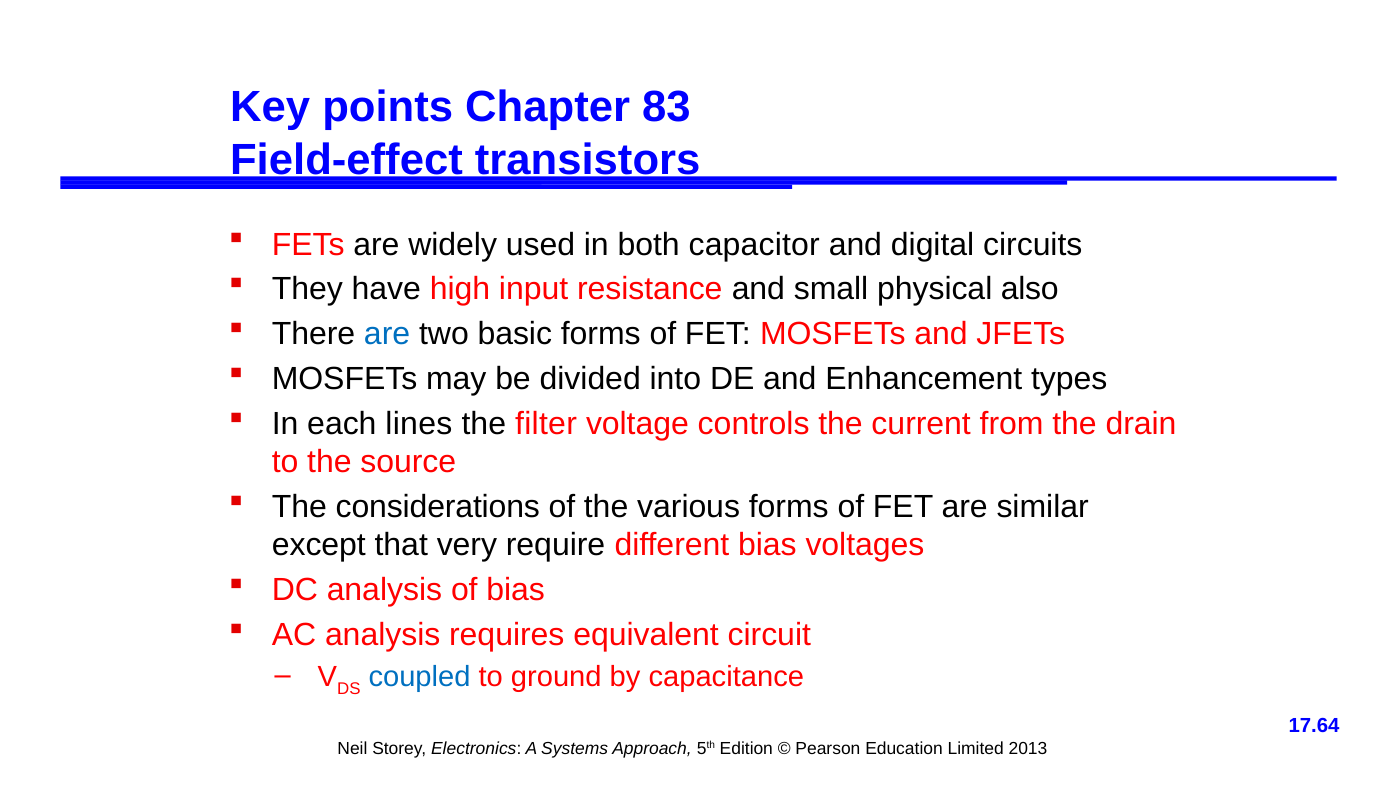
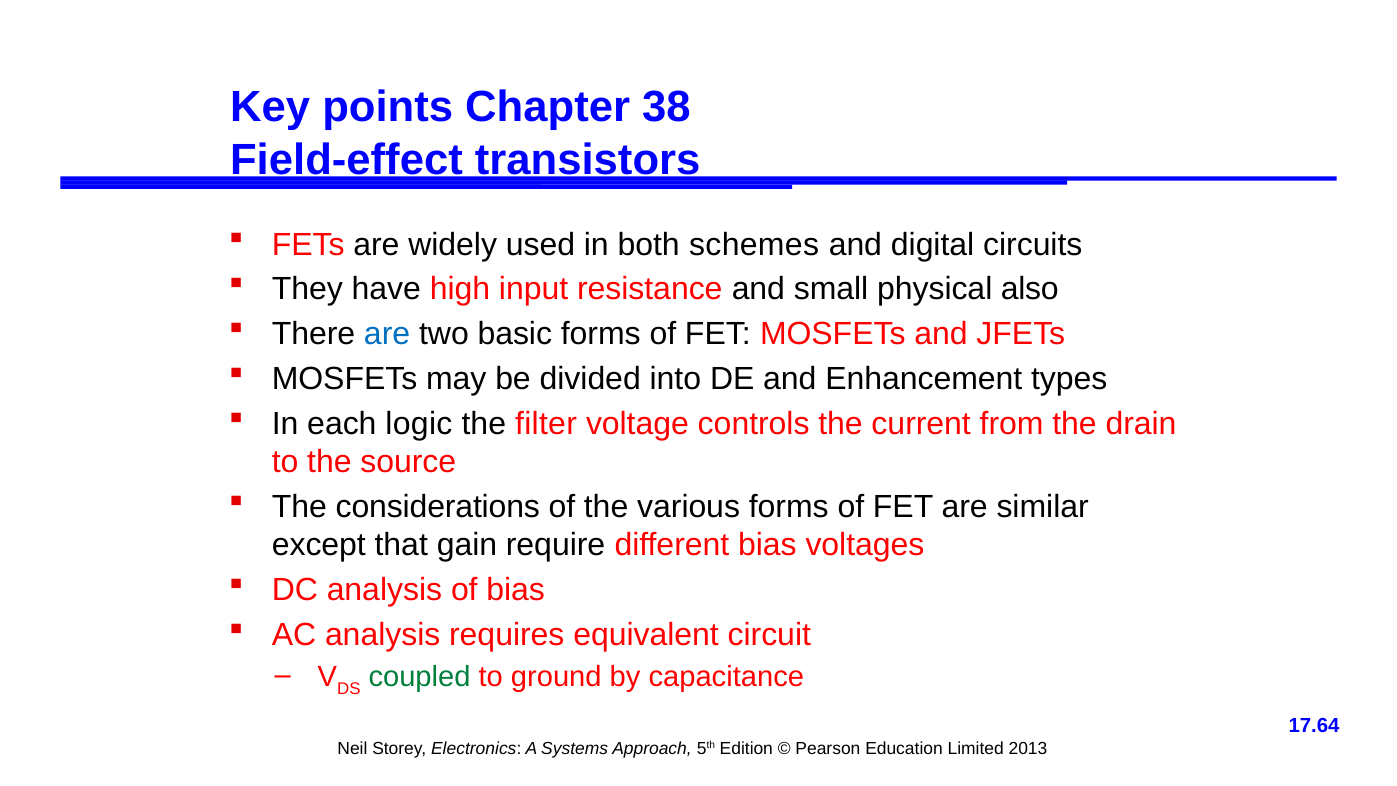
83: 83 -> 38
capacitor: capacitor -> schemes
lines: lines -> logic
very: very -> gain
coupled colour: blue -> green
